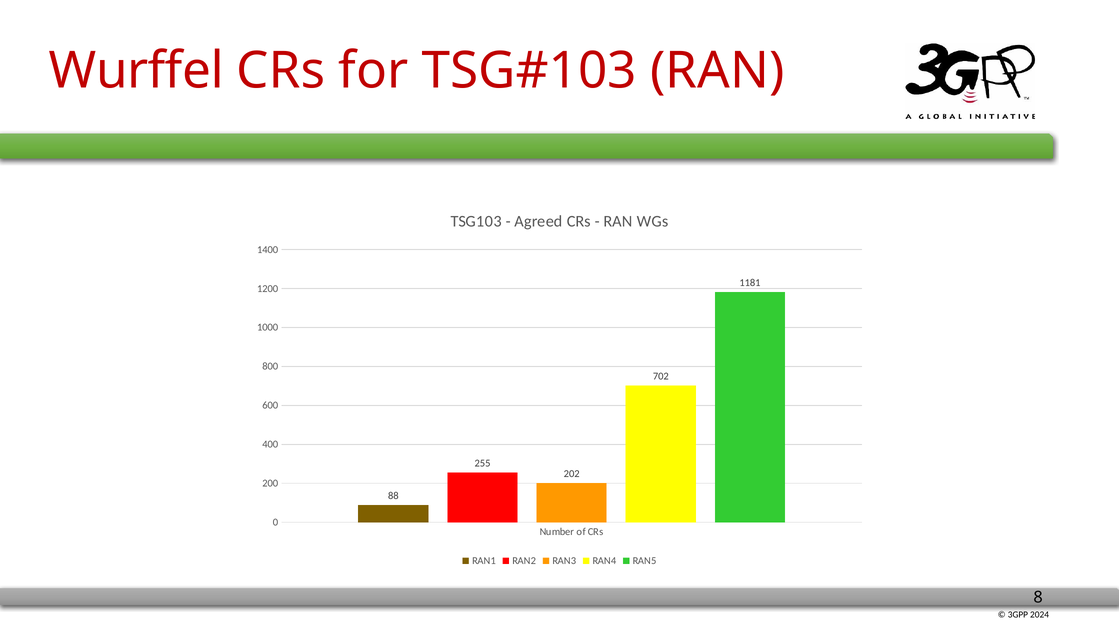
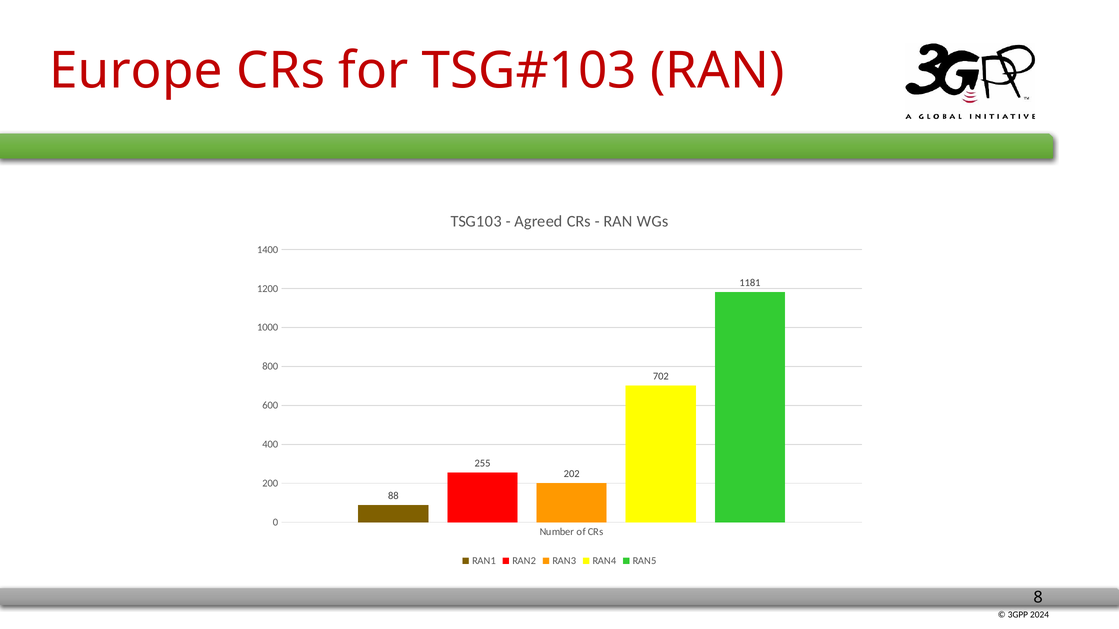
Wurffel: Wurffel -> Europe
